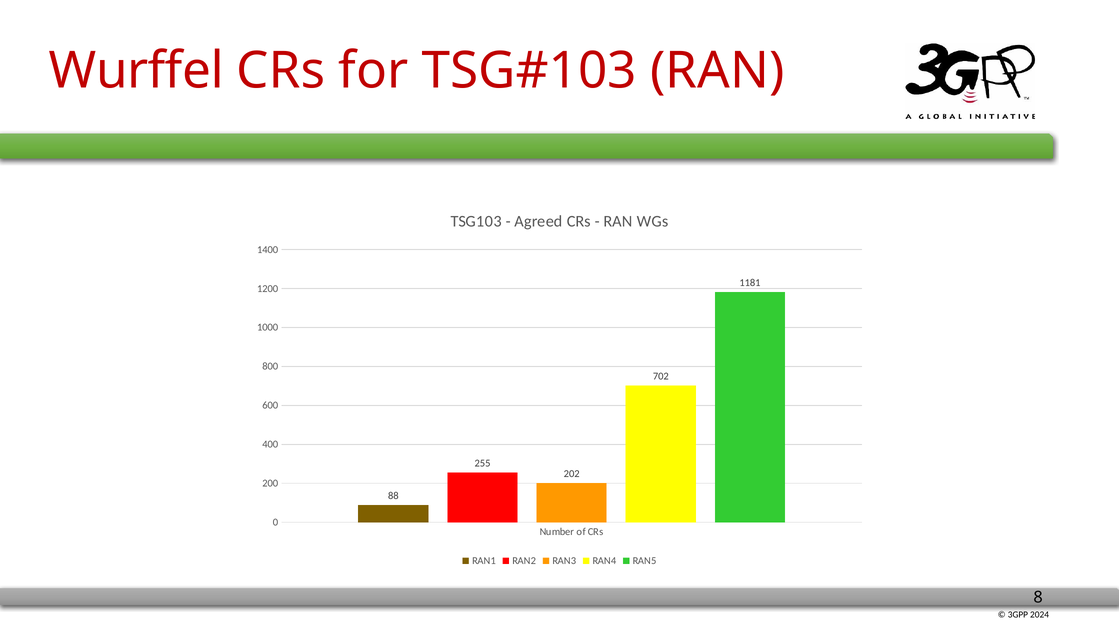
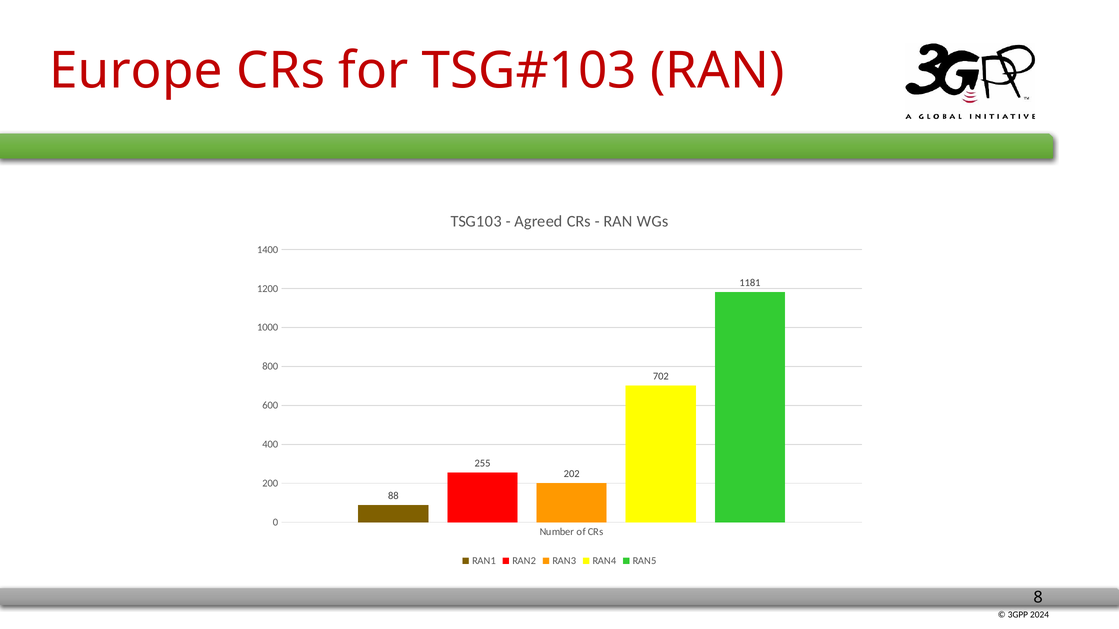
Wurffel: Wurffel -> Europe
